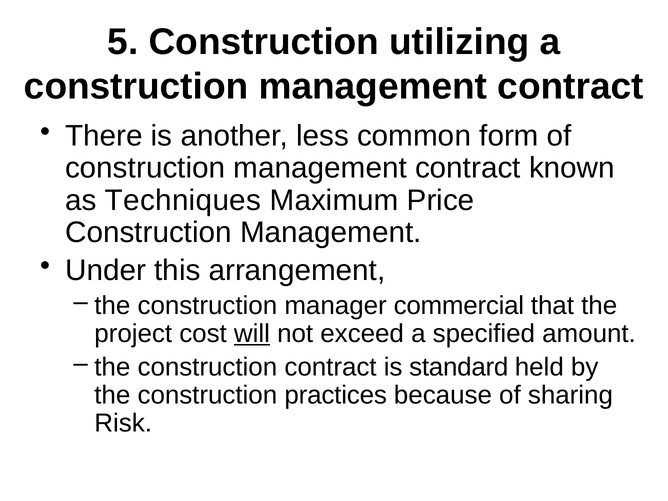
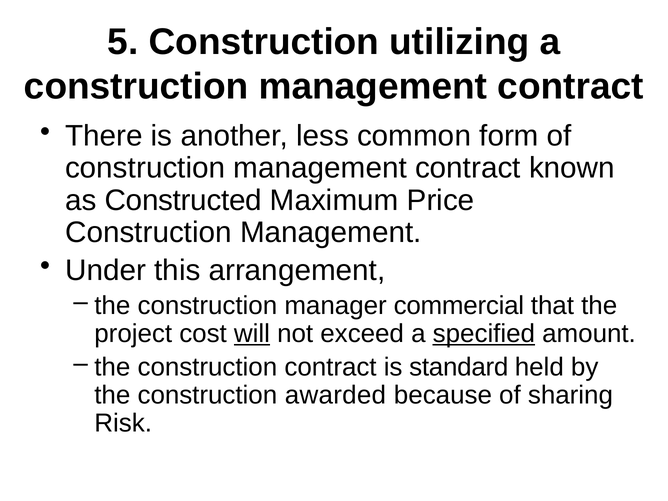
Techniques: Techniques -> Constructed
specified underline: none -> present
practices: practices -> awarded
